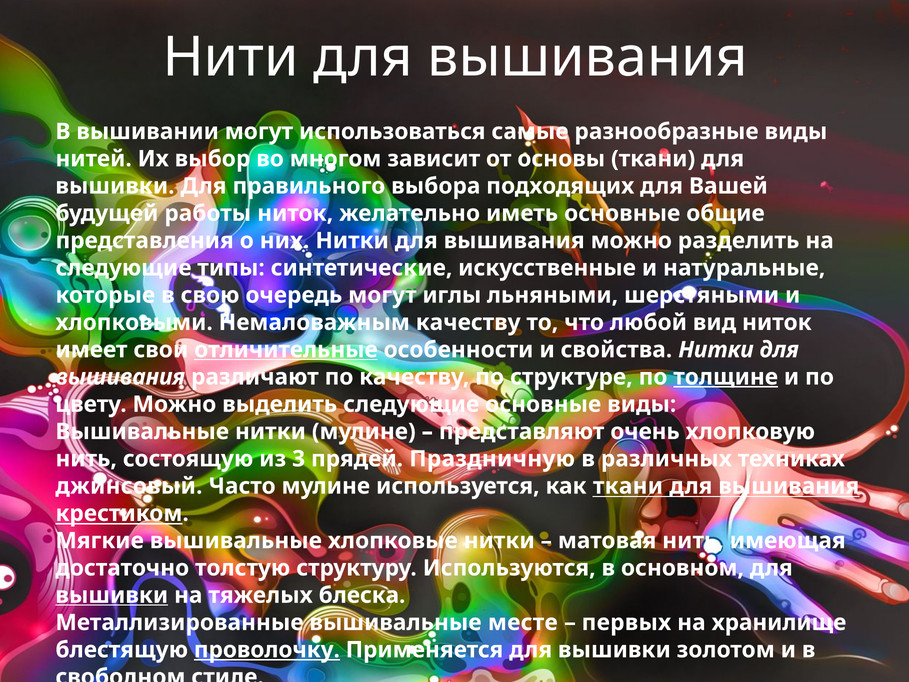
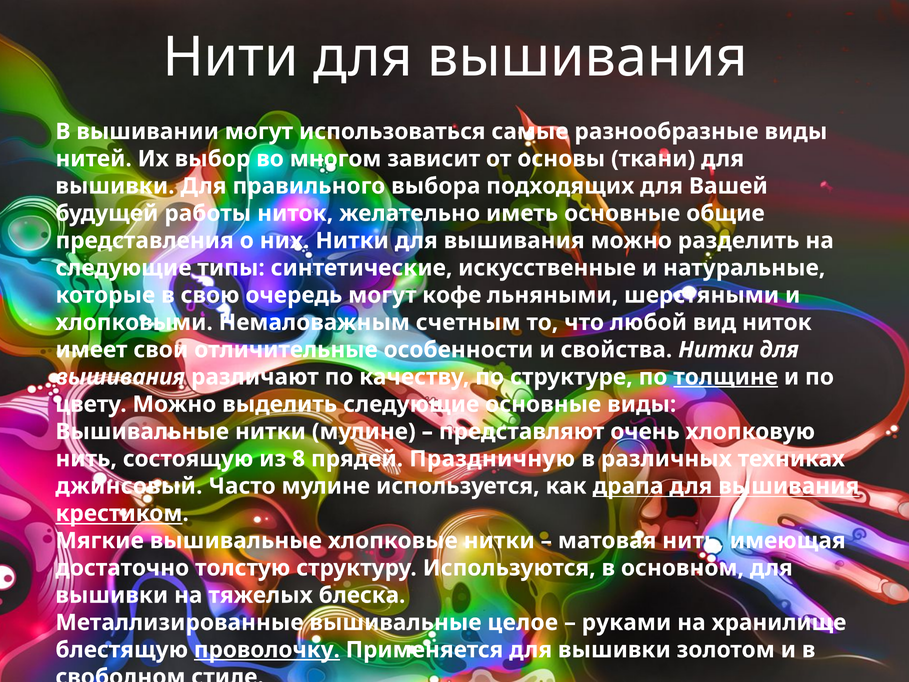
иглы: иглы -> кофе
Немаловажным качеству: качеству -> счетным
отличительные underline: present -> none
3: 3 -> 8
как ткани: ткани -> драпа
вышивки at (112, 595) underline: present -> none
вышивальные месте: месте -> целое
первых: первых -> руками
